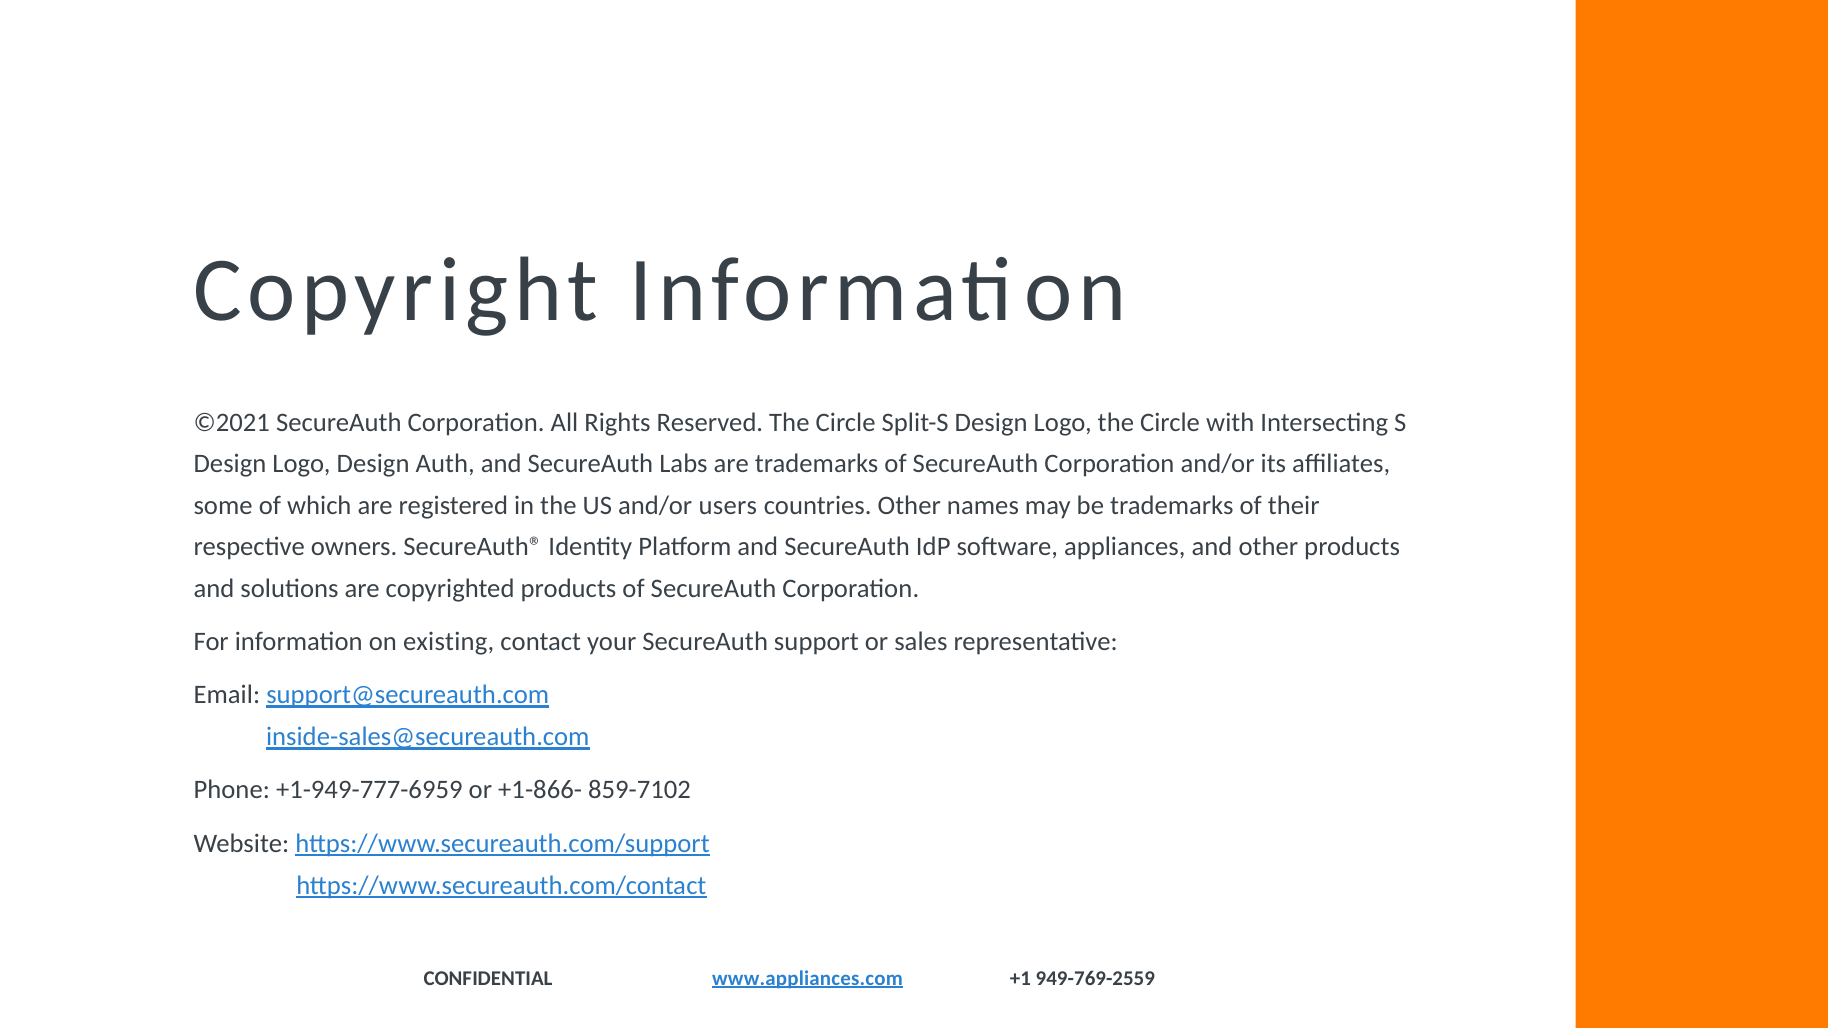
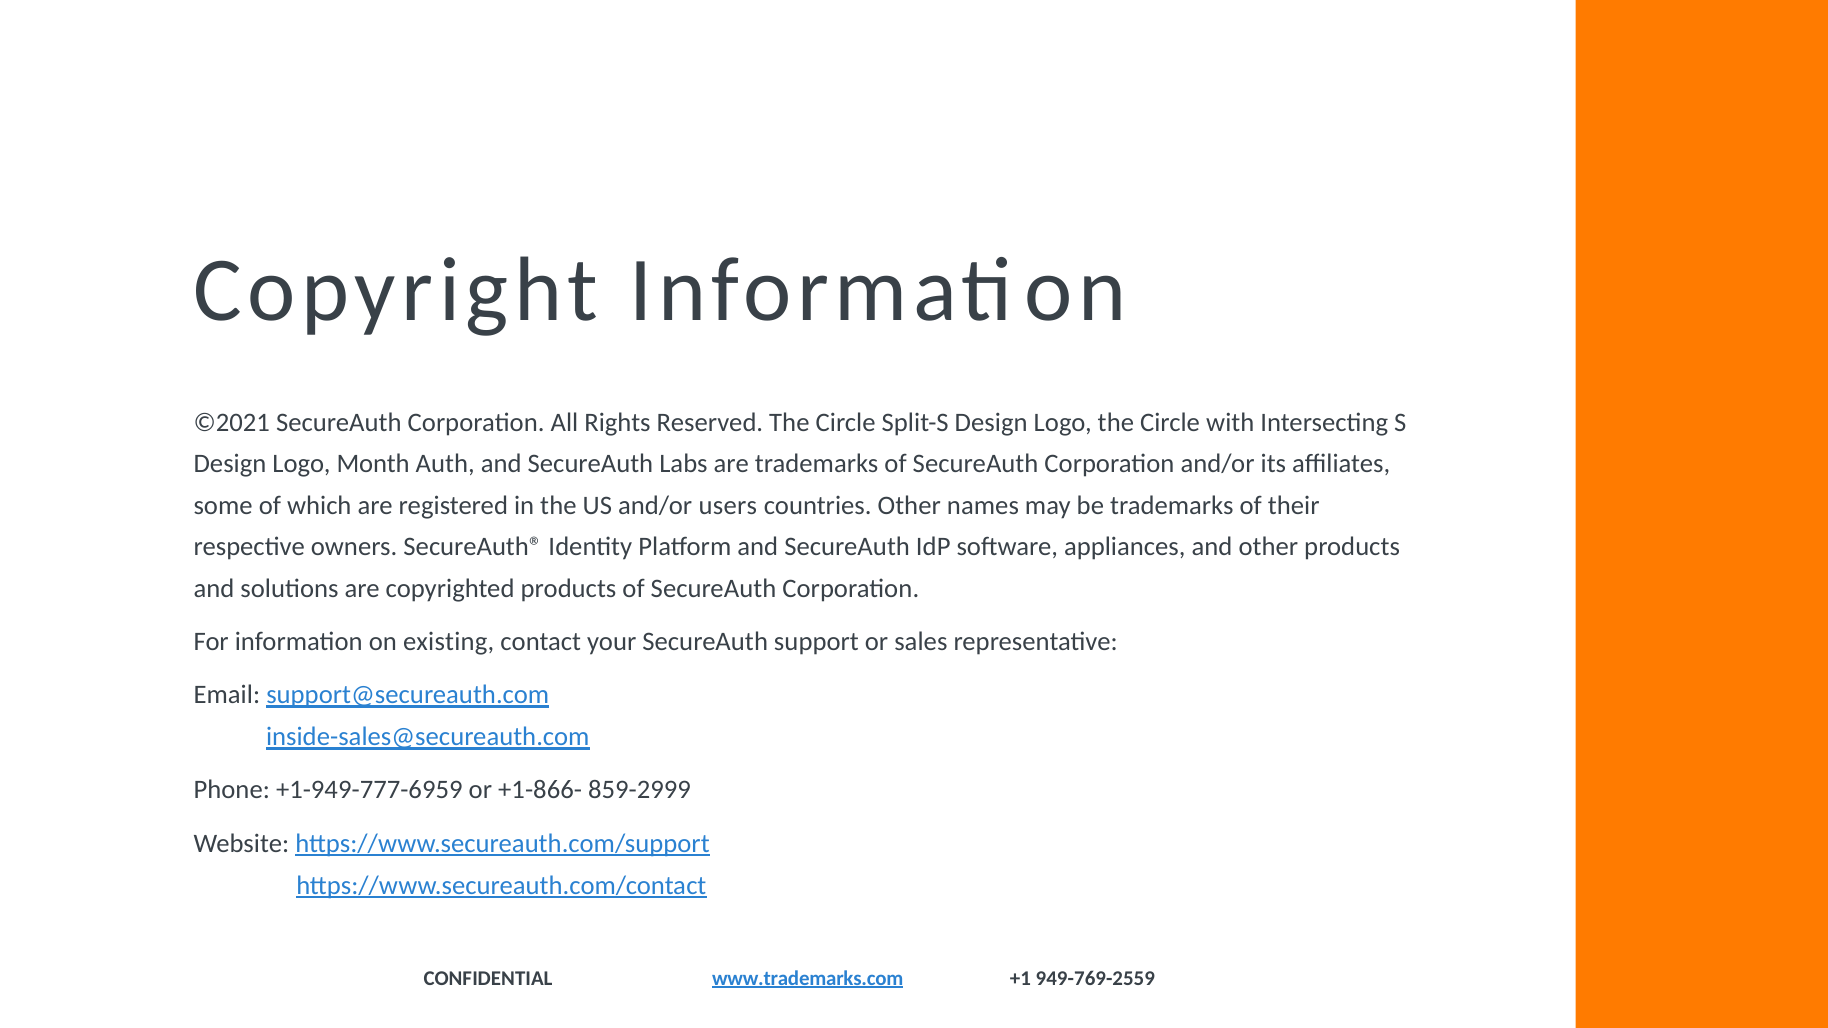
Logo Design: Design -> Month
859-7102: 859-7102 -> 859-2999
www.appliances.com: www.appliances.com -> www.trademarks.com
